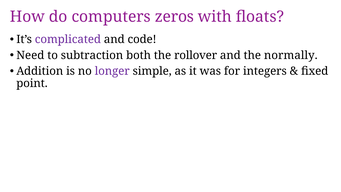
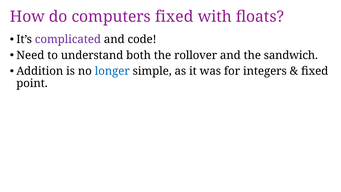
computers zeros: zeros -> fixed
subtraction: subtraction -> understand
normally: normally -> sandwich
longer colour: purple -> blue
